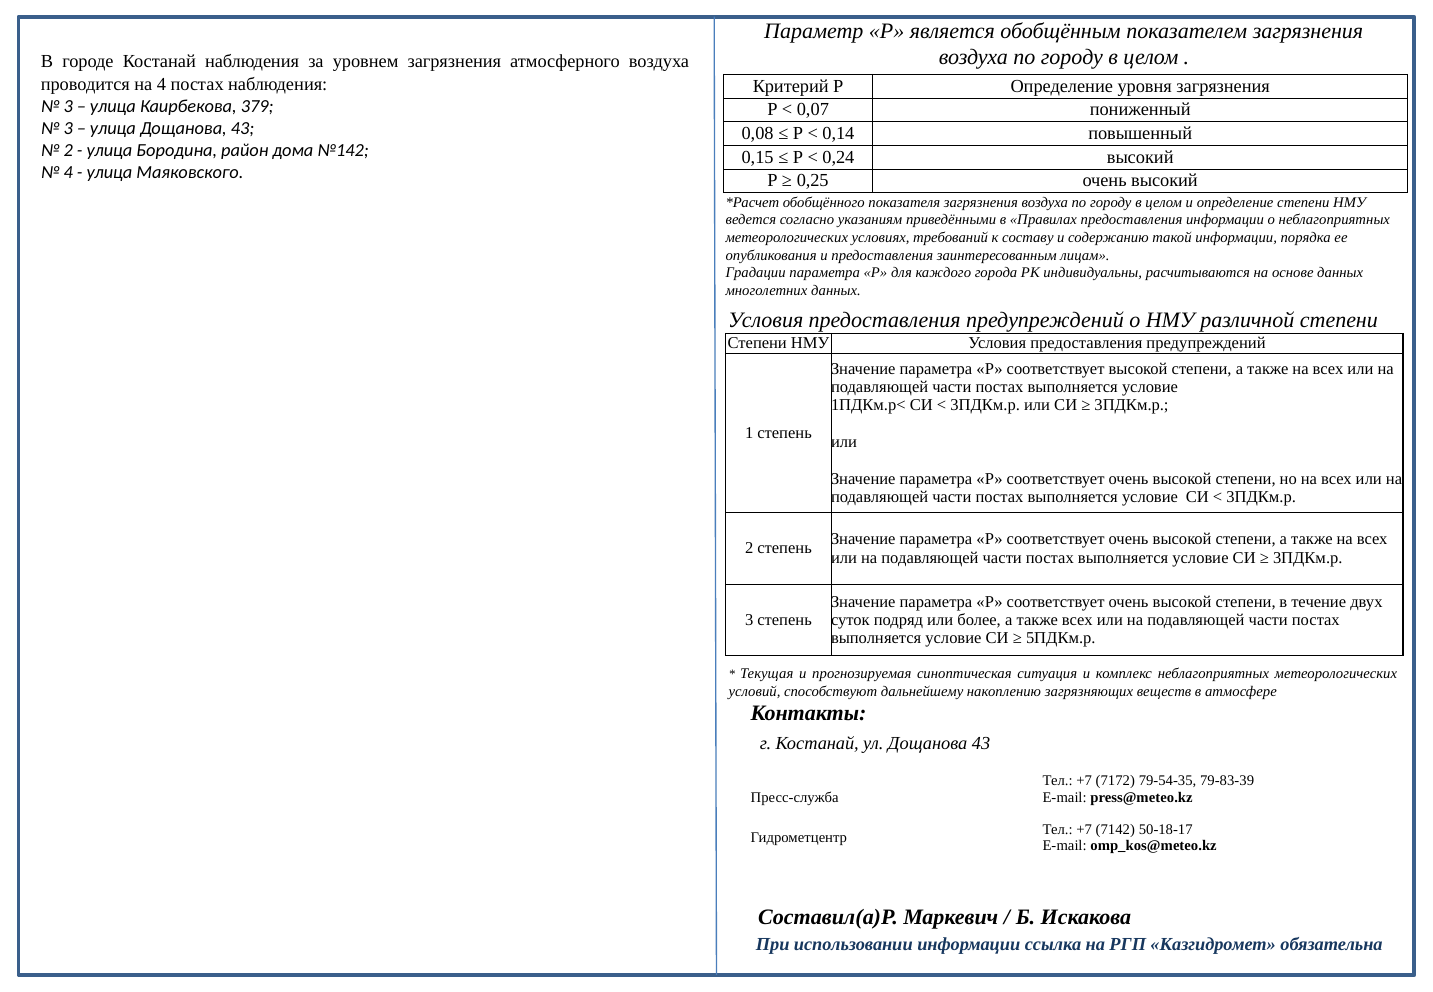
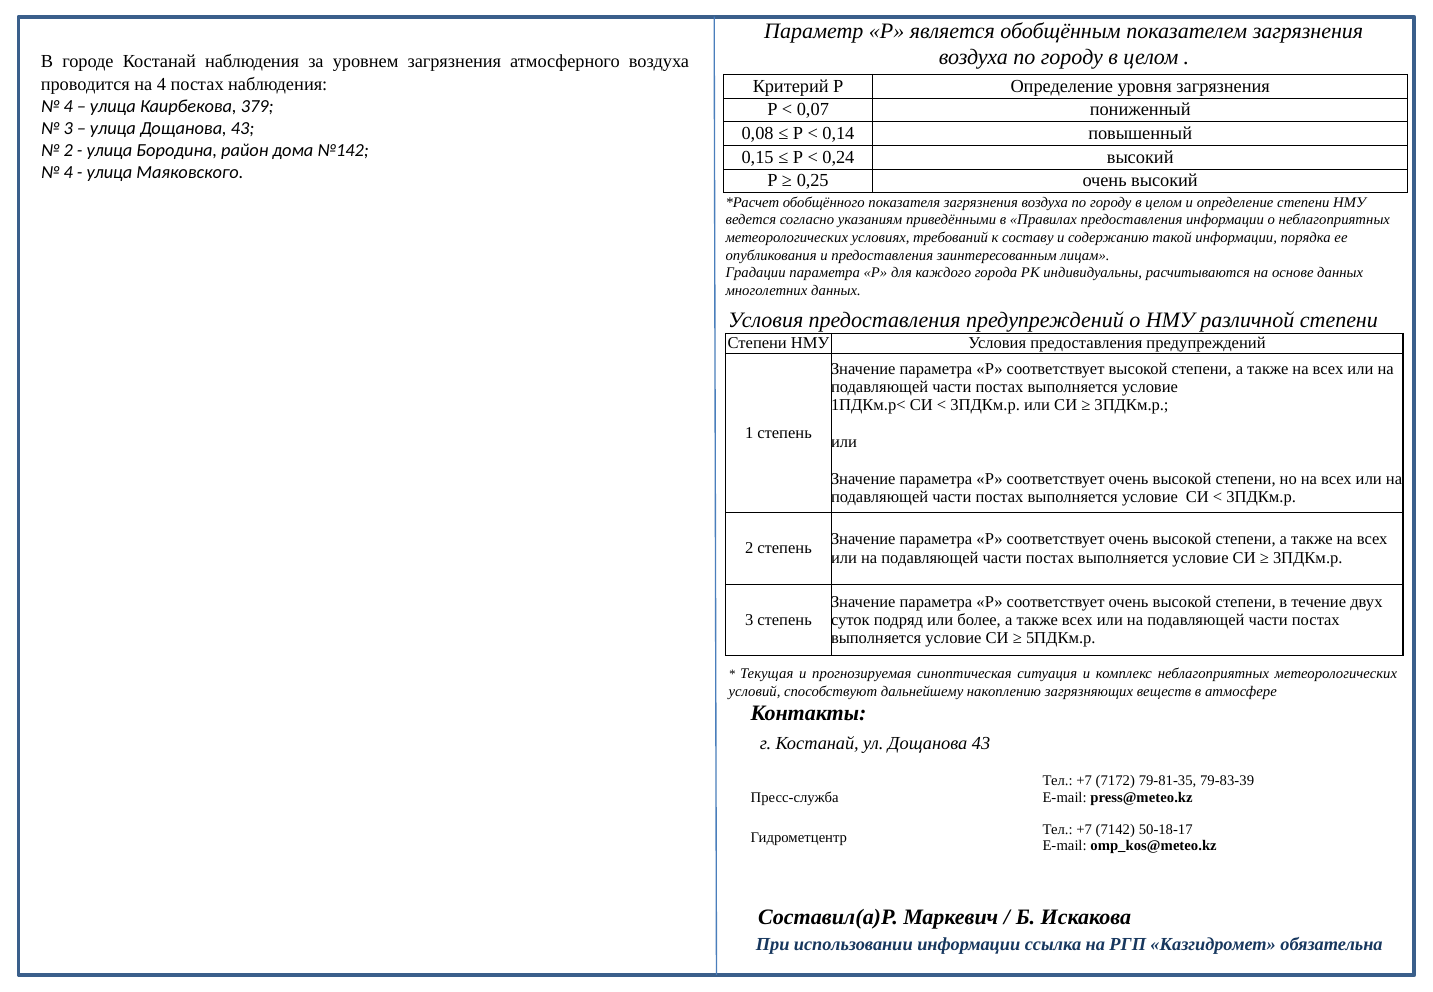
3 at (68, 106): 3 -> 4
79-54-35: 79-54-35 -> 79-81-35
